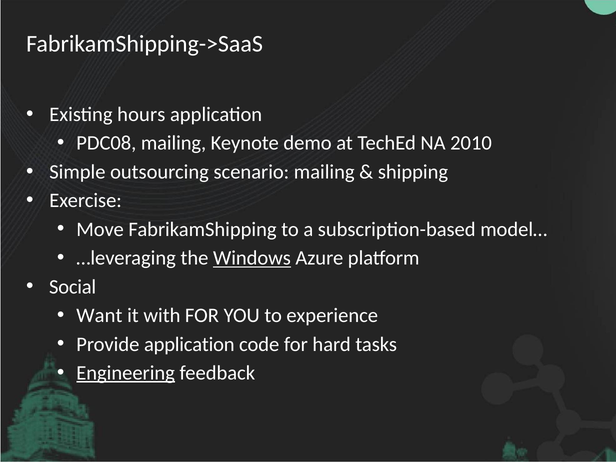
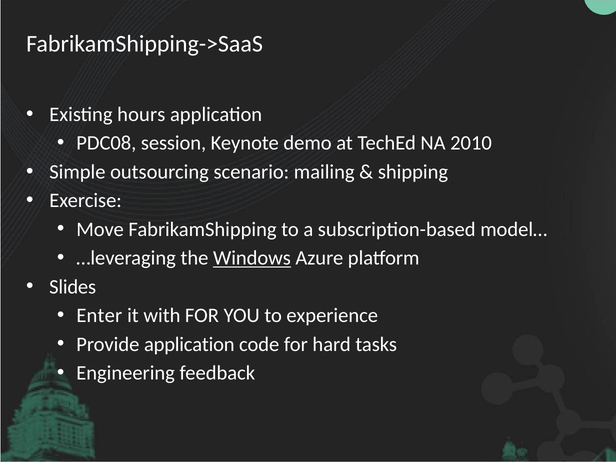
PDC08 mailing: mailing -> session
Social: Social -> Slides
Want: Want -> Enter
Engineering underline: present -> none
